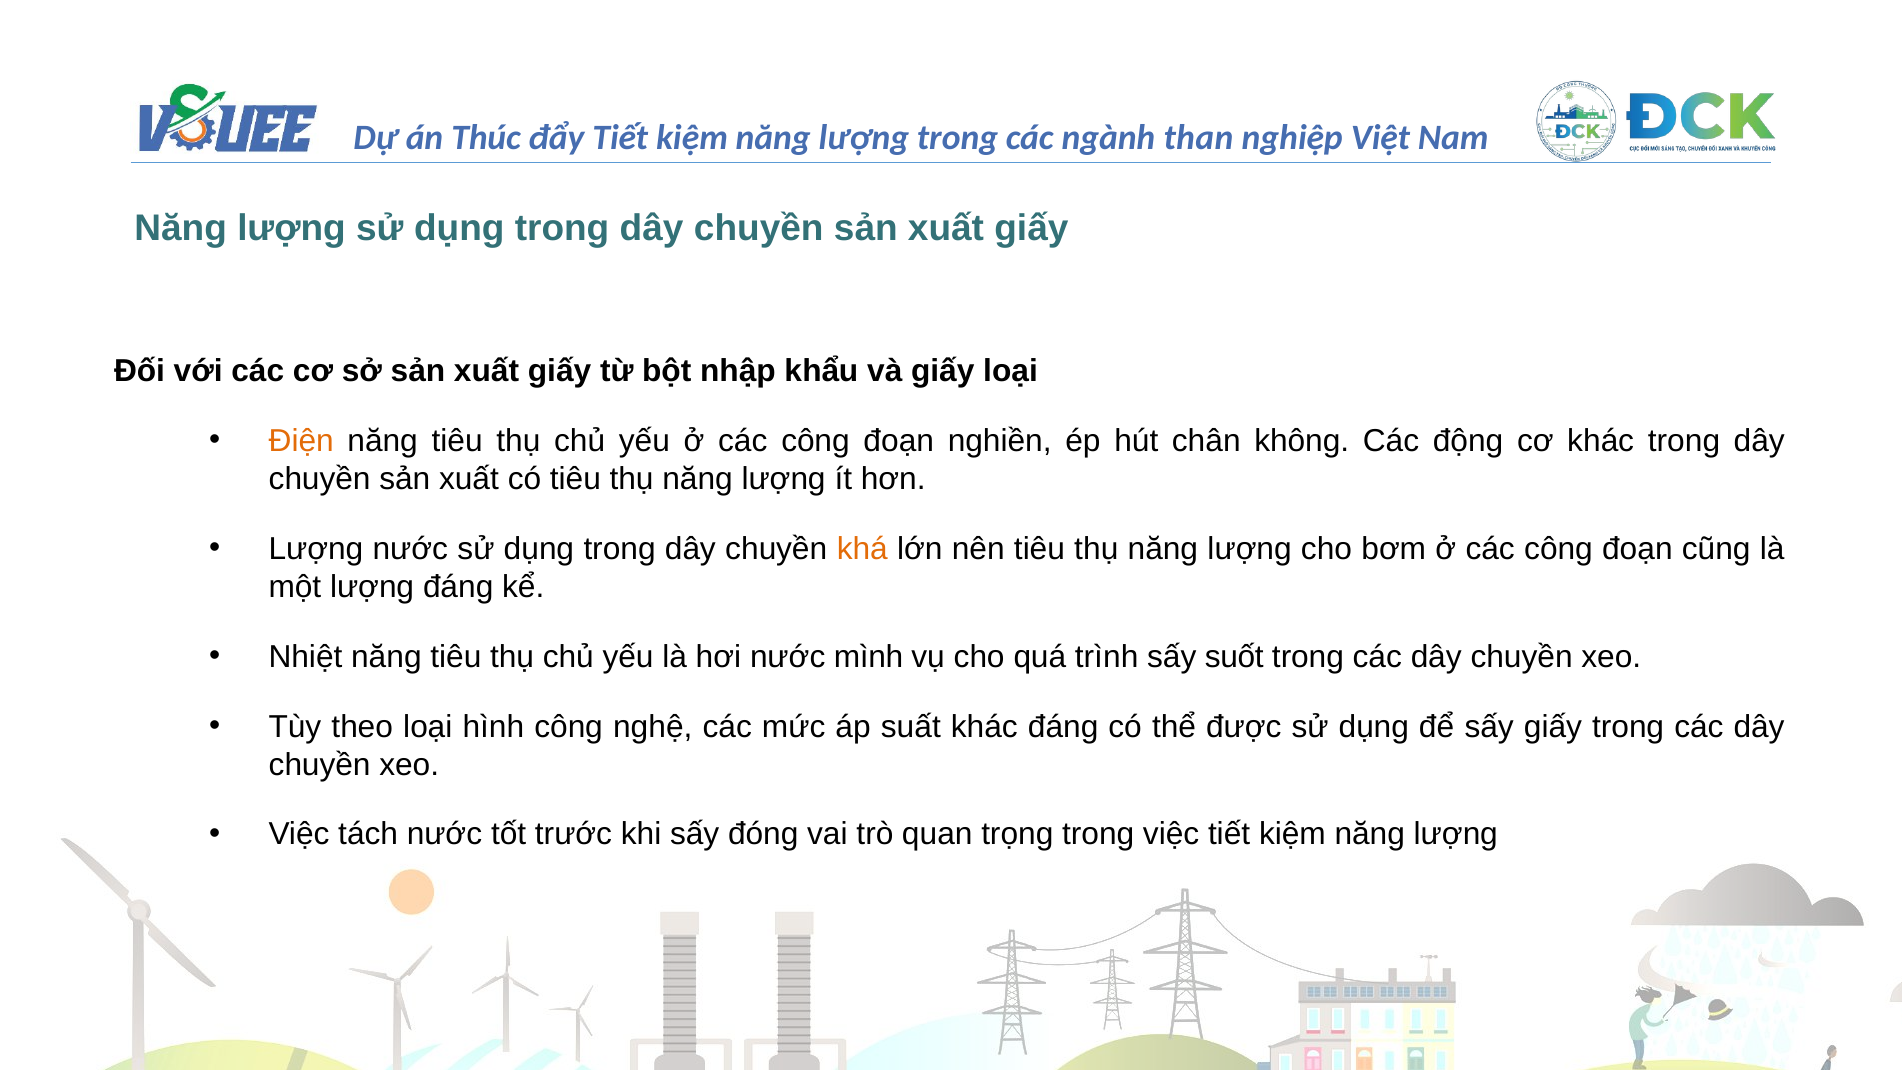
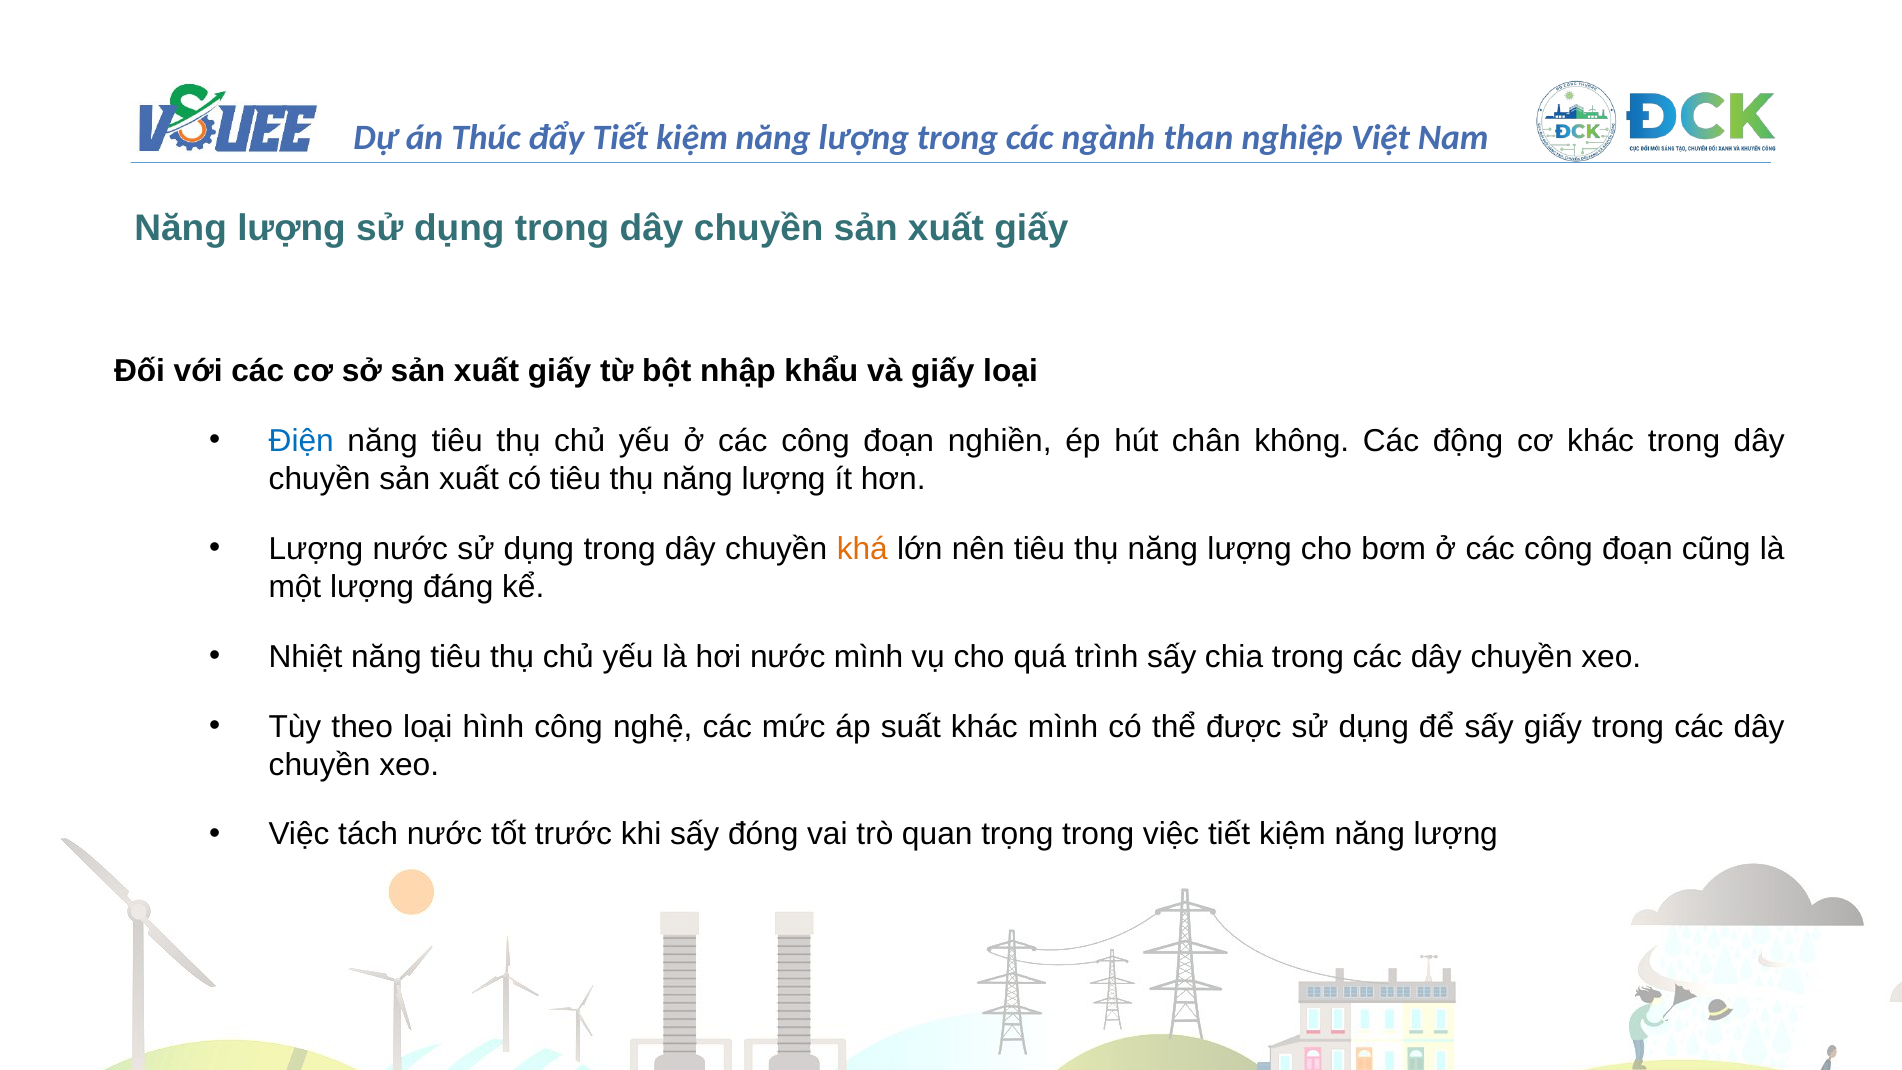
Điện colour: orange -> blue
suốt: suốt -> chia
khác đáng: đáng -> mình
